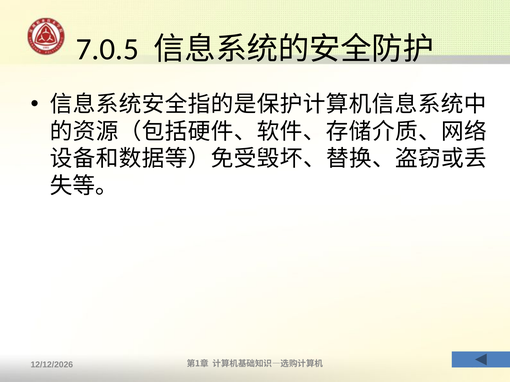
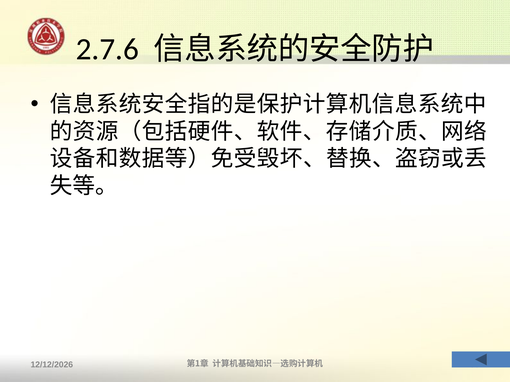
7.0.5: 7.0.5 -> 2.7.6
